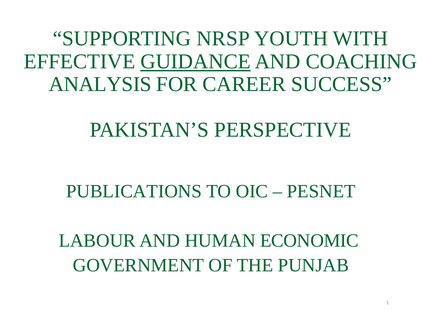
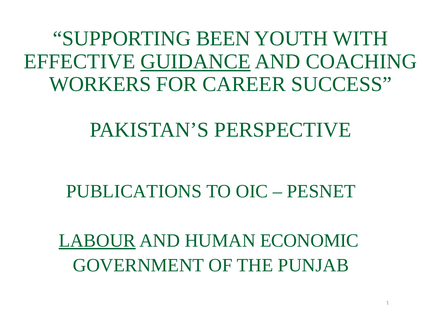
NRSP: NRSP -> BEEN
ANALYSIS: ANALYSIS -> WORKERS
LABOUR underline: none -> present
